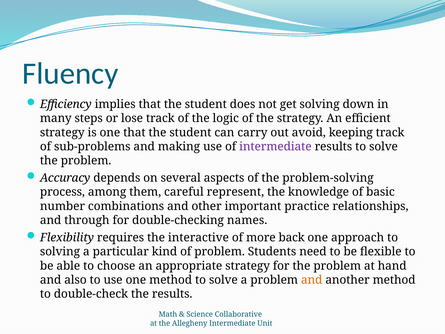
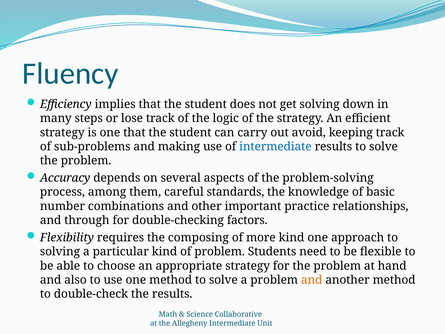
intermediate at (275, 146) colour: purple -> blue
represent: represent -> standards
names: names -> factors
interactive: interactive -> composing
more back: back -> kind
